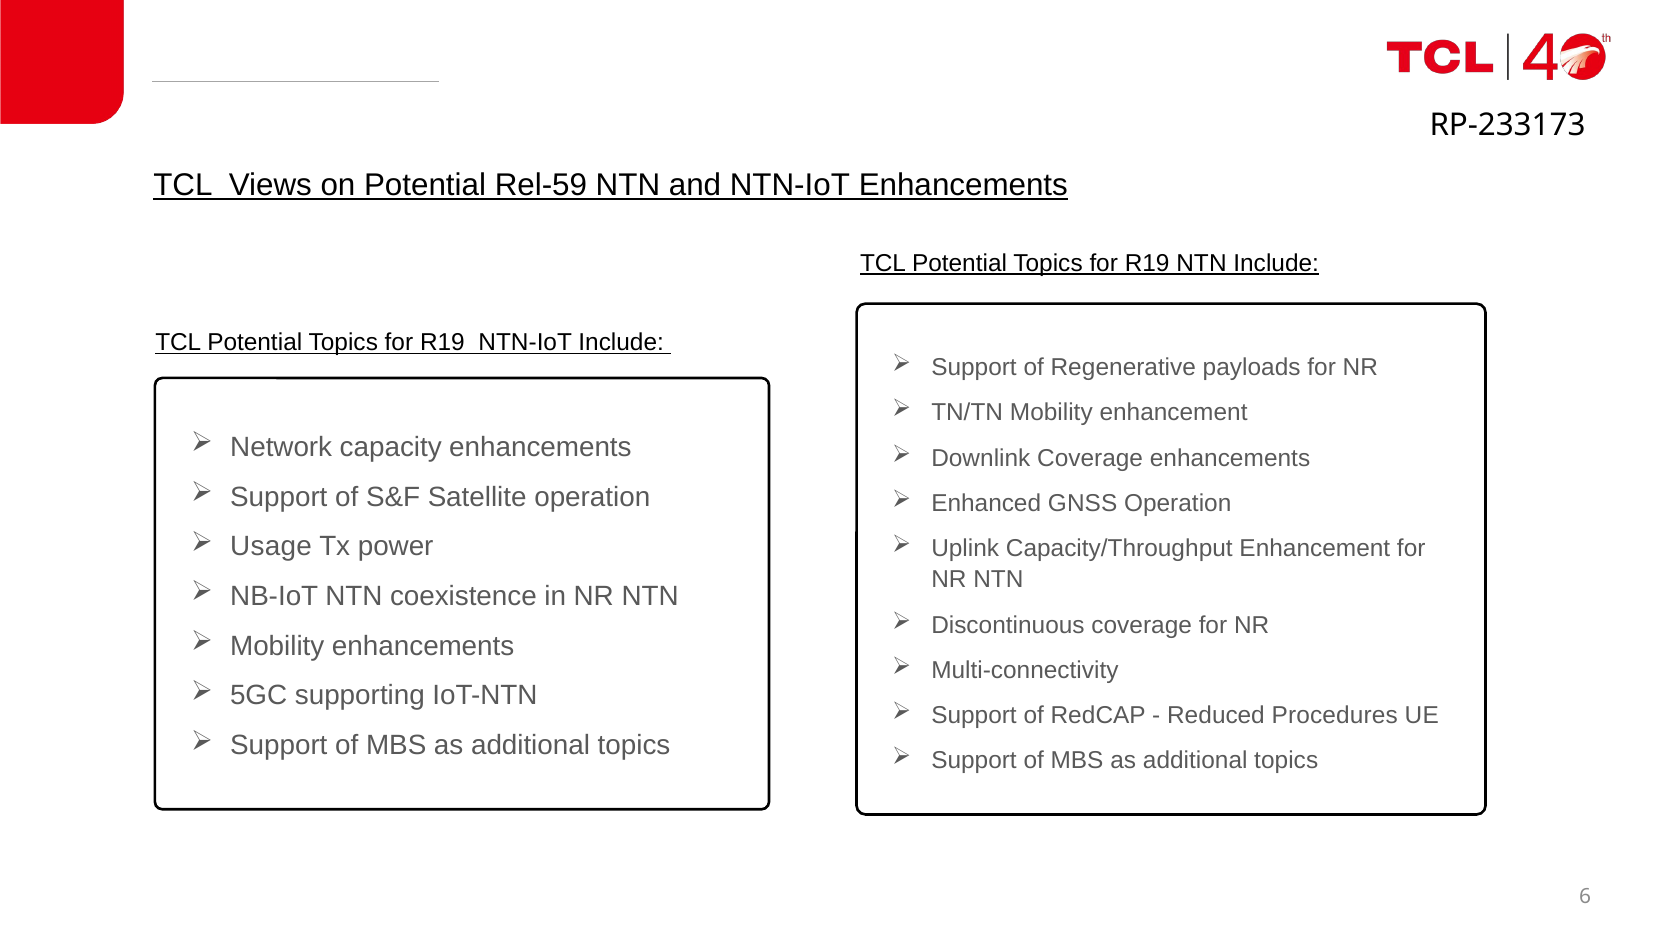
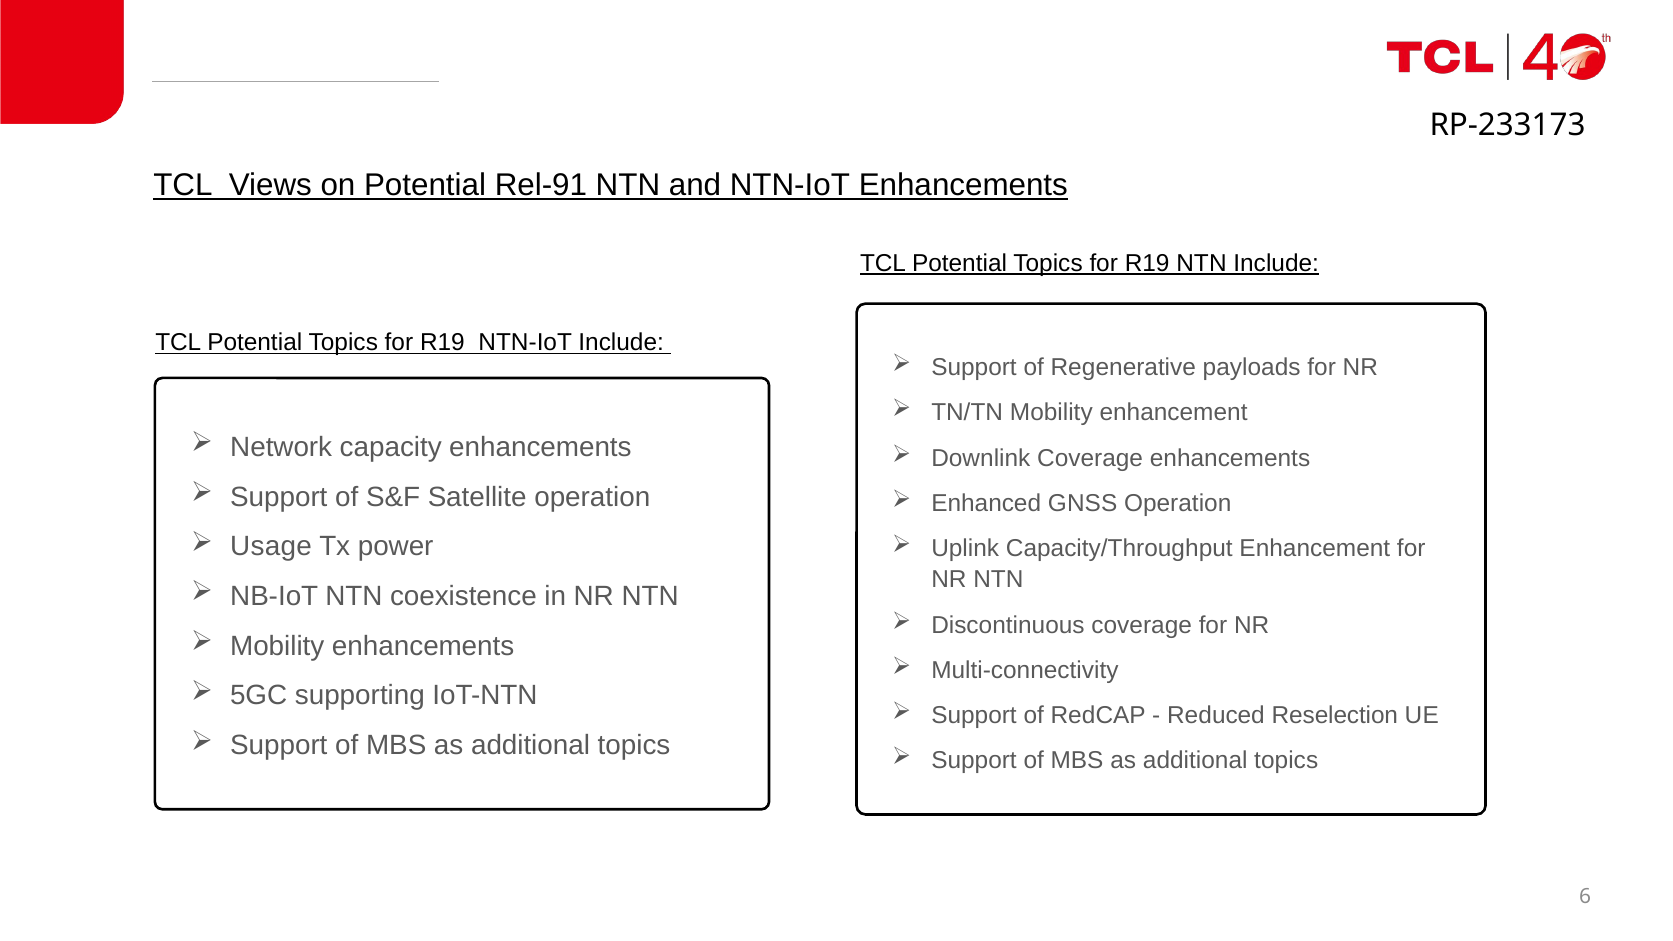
Rel-59: Rel-59 -> Rel-91
Procedures: Procedures -> Reselection
